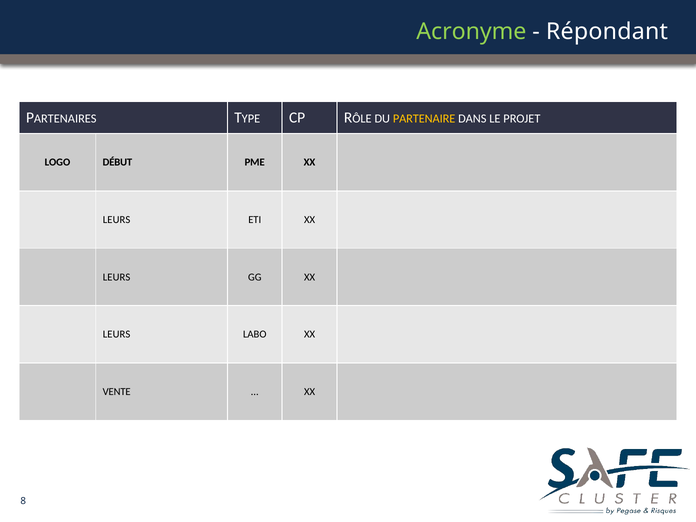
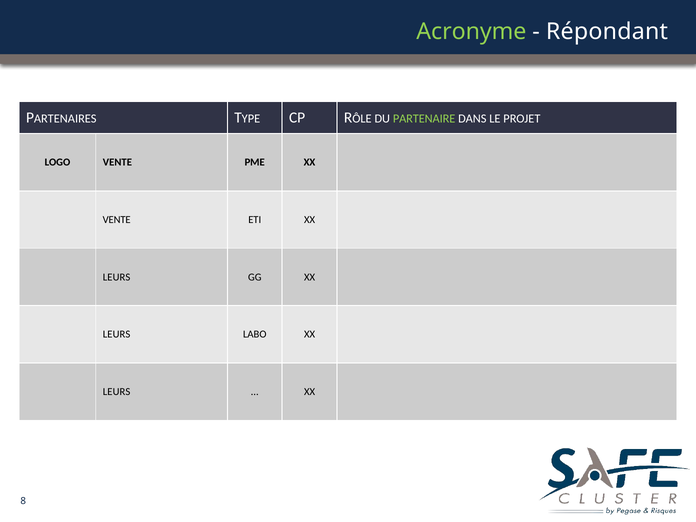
PARTENAIRE colour: yellow -> light green
LOGO DÉBUT: DÉBUT -> VENTE
LEURS at (117, 220): LEURS -> VENTE
VENTE at (117, 392): VENTE -> LEURS
